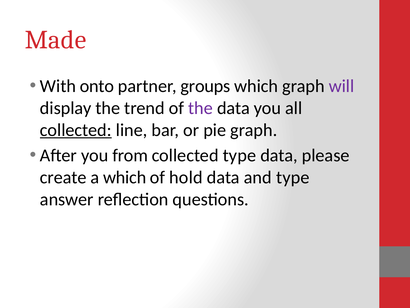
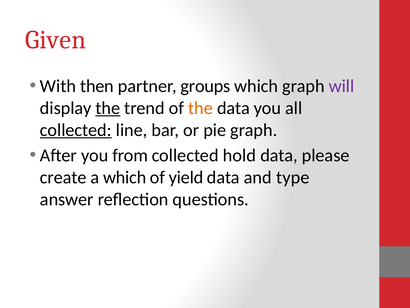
Made: Made -> Given
onto: onto -> then
the at (108, 108) underline: none -> present
the at (201, 108) colour: purple -> orange
collected type: type -> hold
hold: hold -> yield
